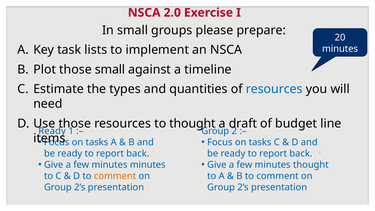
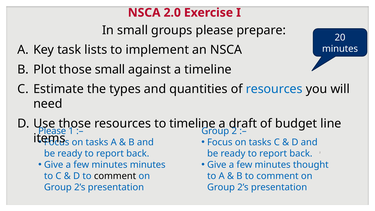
to thought: thought -> timeline
Ready at (52, 131): Ready -> Please
comment at (115, 176) colour: orange -> black
